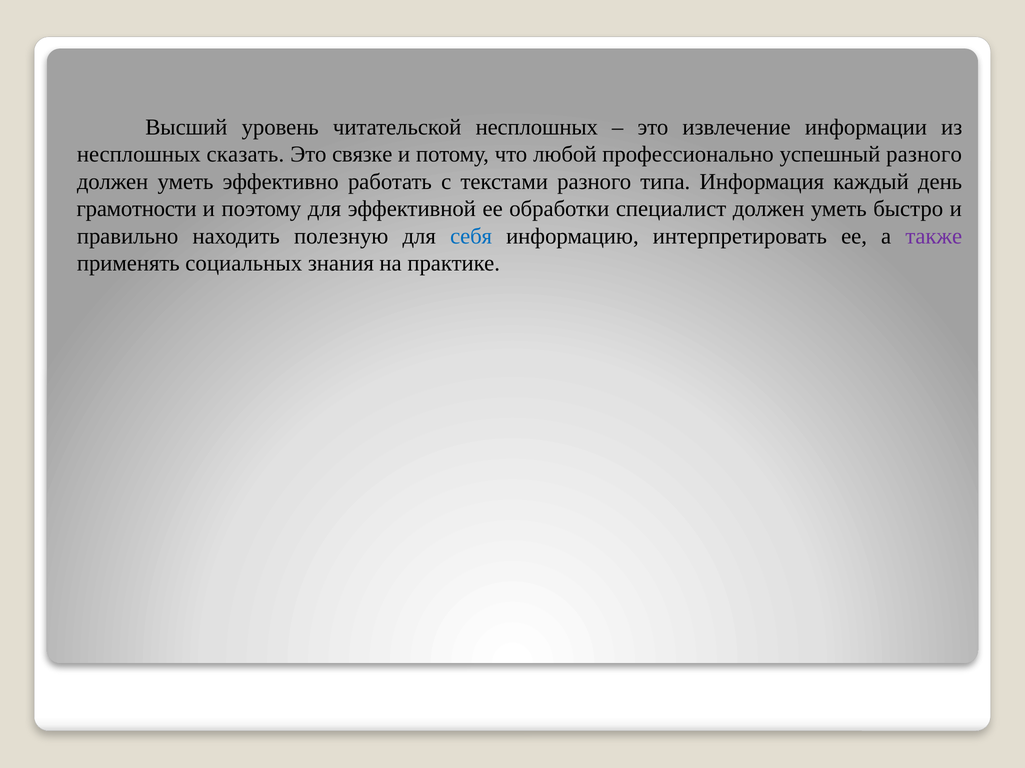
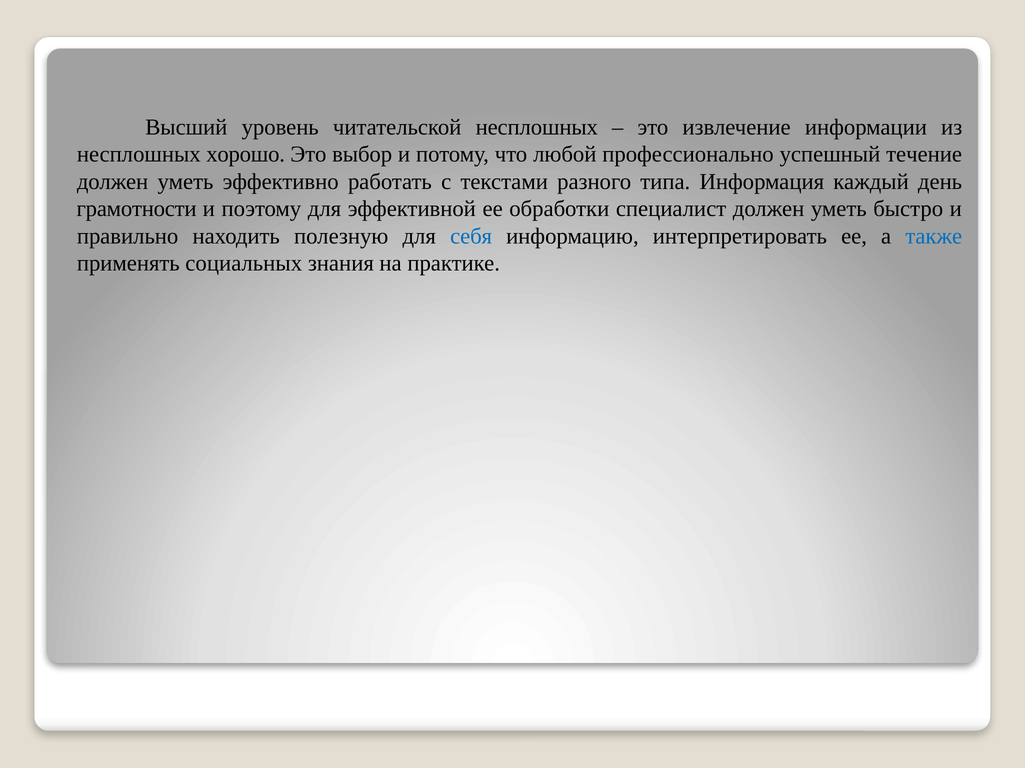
сказать: сказать -> хорошо
связке: связке -> выбор
успешный разного: разного -> течение
также colour: purple -> blue
